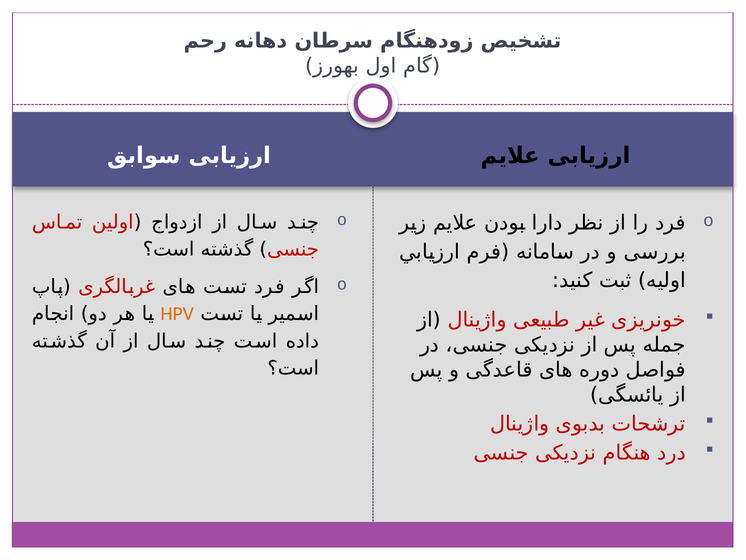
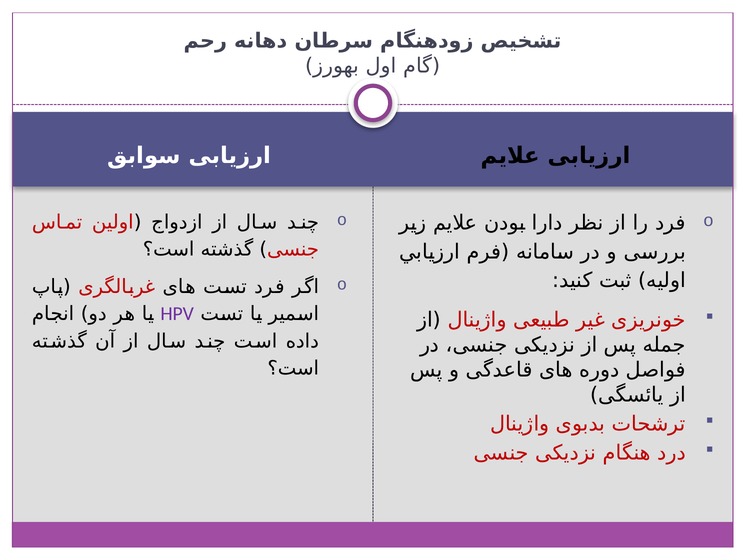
HPV colour: orange -> purple
